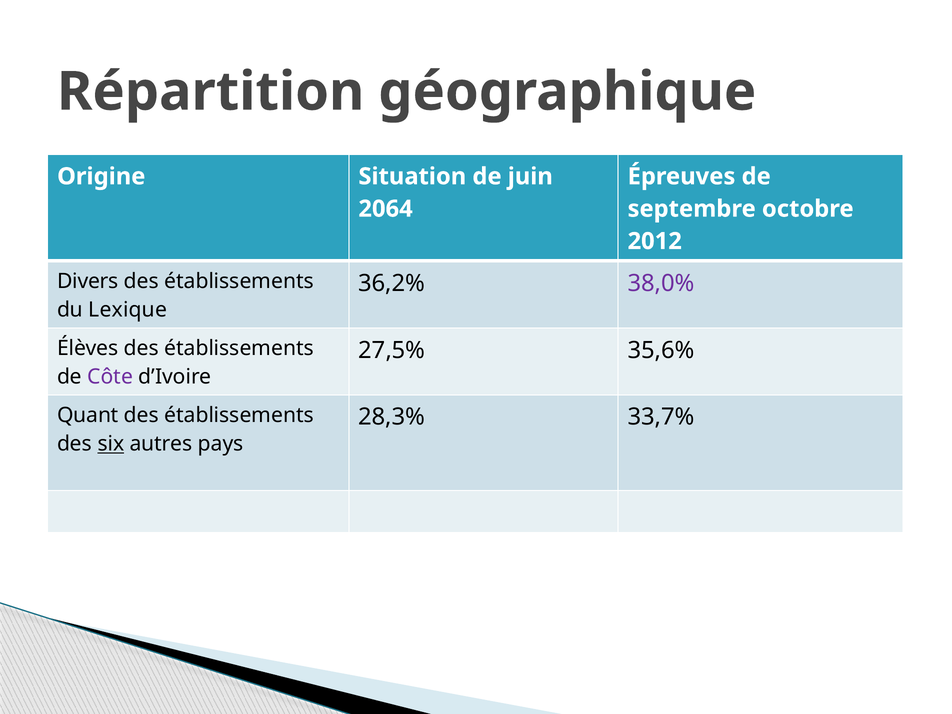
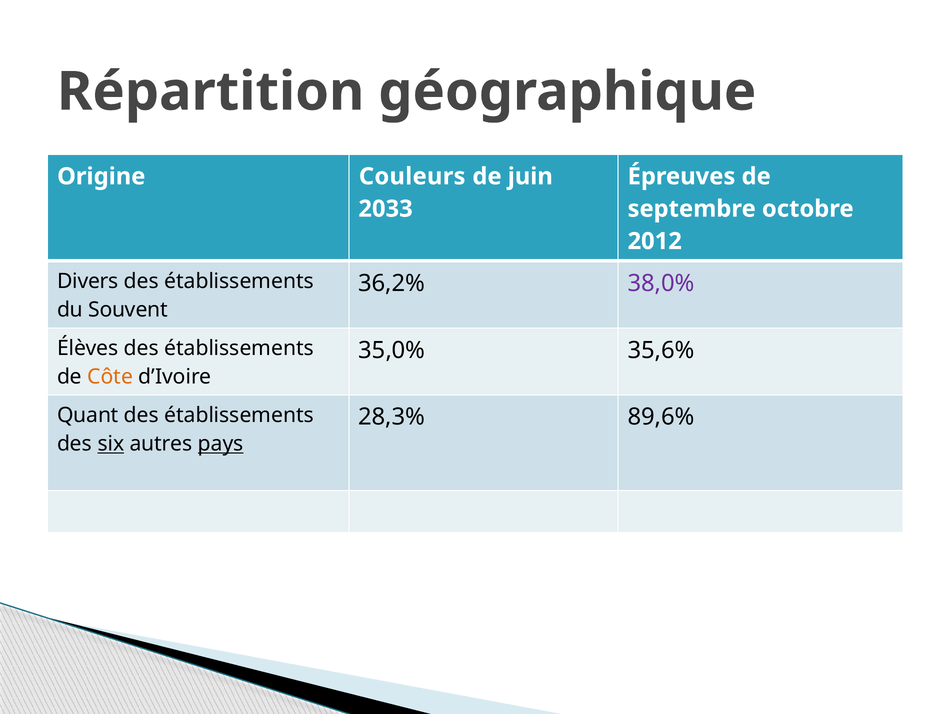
Situation: Situation -> Couleurs
2064: 2064 -> 2033
Lexique: Lexique -> Souvent
27,5%: 27,5% -> 35,0%
Côte colour: purple -> orange
33,7%: 33,7% -> 89,6%
pays underline: none -> present
